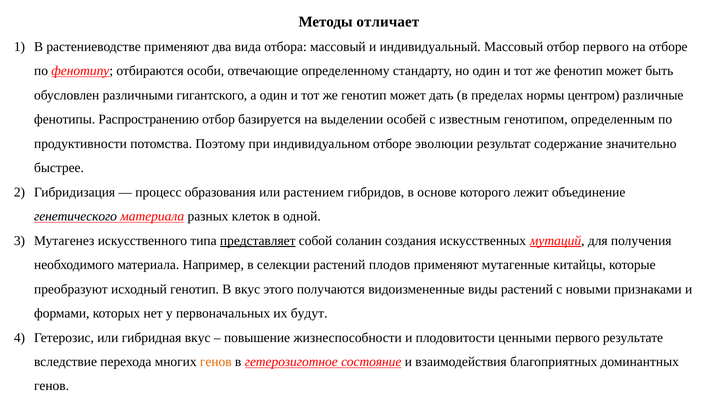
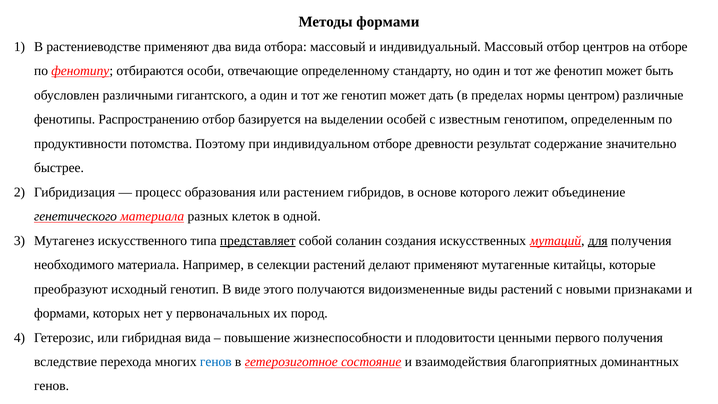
Методы отличает: отличает -> формами
отбор первого: первого -> центров
эволюции: эволюции -> древности
для underline: none -> present
плодов: плодов -> делают
В вкус: вкус -> виде
будут: будут -> пород
гибридная вкус: вкус -> вида
первого результате: результате -> получения
генов at (216, 362) colour: orange -> blue
